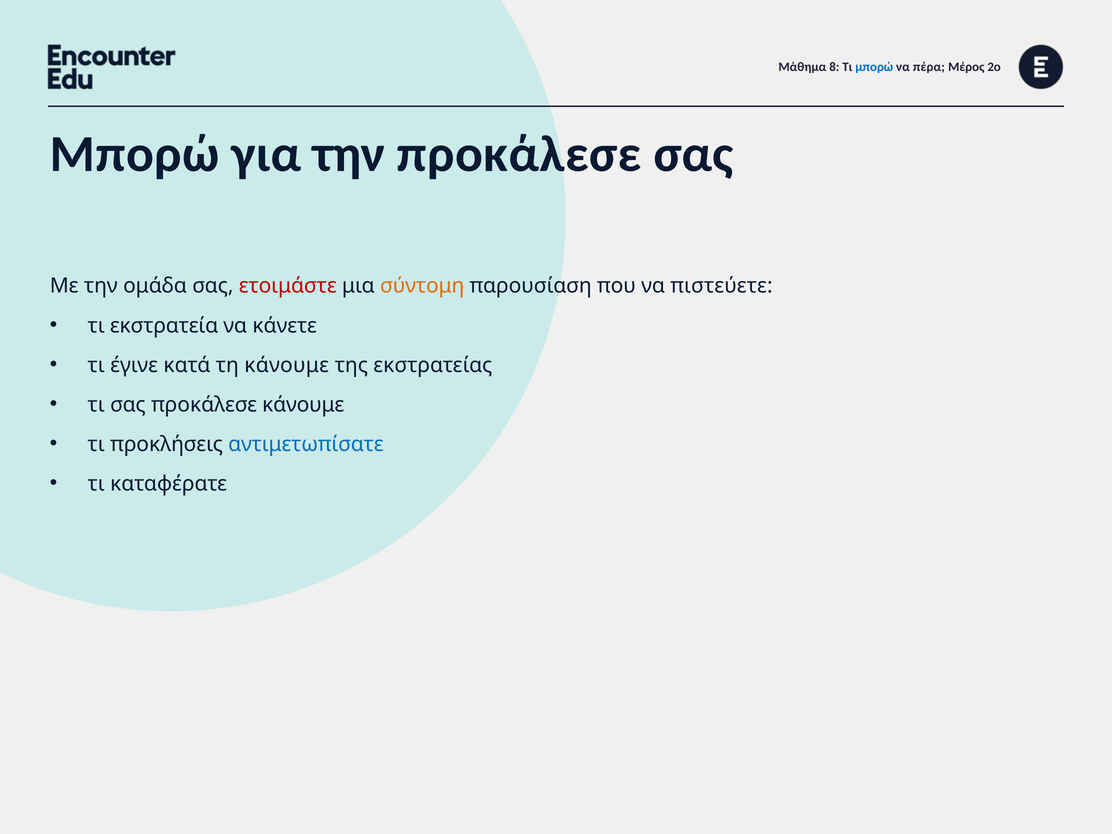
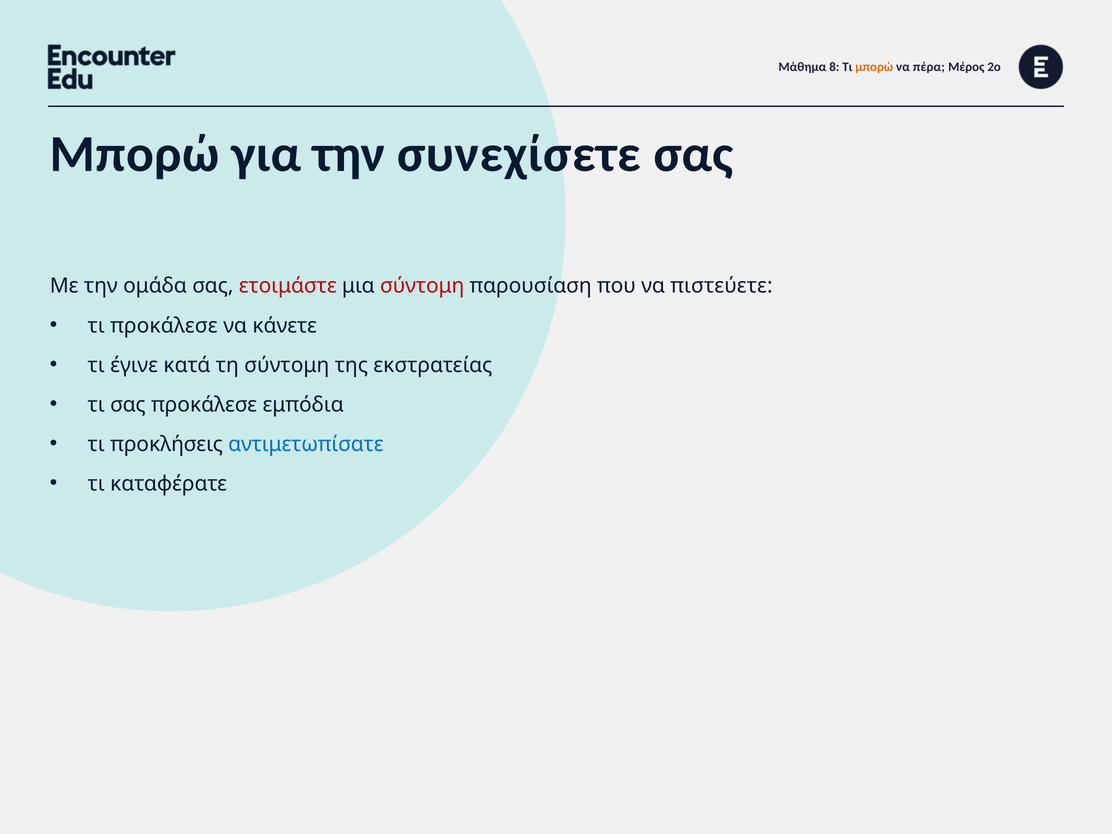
μπορώ at (874, 67) colour: blue -> orange
την προκάλεσε: προκάλεσε -> συνεχίσετε
σύντομη at (422, 286) colour: orange -> red
τι εκστρατεία: εκστρατεία -> προκάλεσε
τη κάνουμε: κάνουμε -> σύντομη
προκάλεσε κάνουμε: κάνουμε -> εμπόδια
